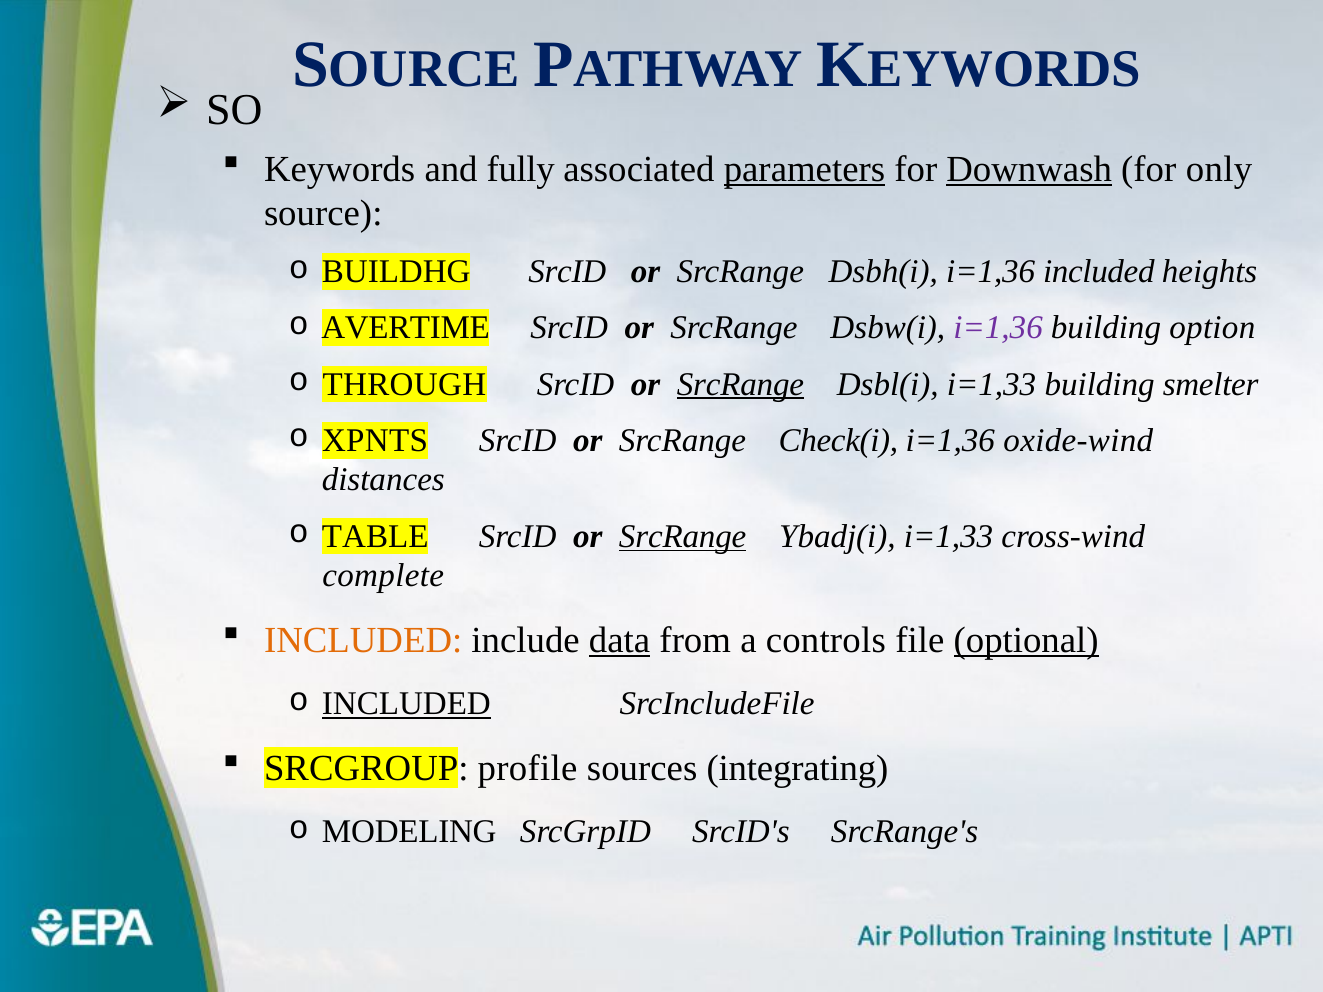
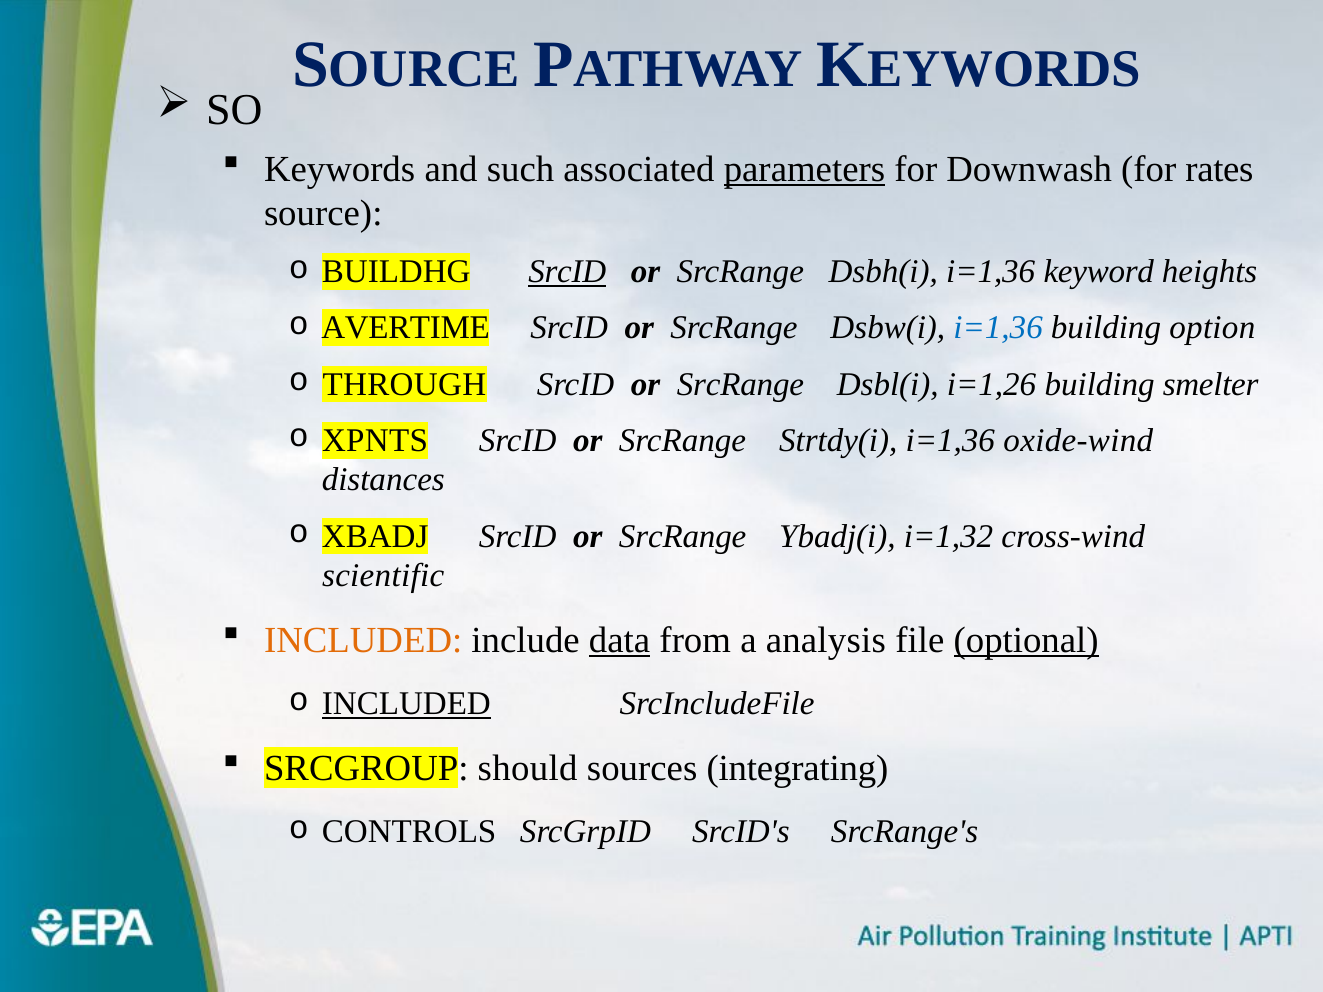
fully: fully -> such
Downwash underline: present -> none
only: only -> rates
SrcID at (567, 272) underline: none -> present
i=1,36 included: included -> keyword
i=1,36 at (998, 328) colour: purple -> blue
SrcRange at (740, 384) underline: present -> none
Dsbl(i i=1,33: i=1,33 -> i=1,26
Check(i: Check(i -> Strtdy(i
TABLE: TABLE -> XBADJ
SrcRange at (683, 536) underline: present -> none
Ybadj(i i=1,33: i=1,33 -> i=1,32
complete: complete -> scientific
controls: controls -> analysis
profile: profile -> should
MODELING: MODELING -> CONTROLS
